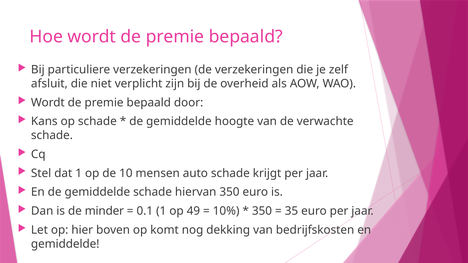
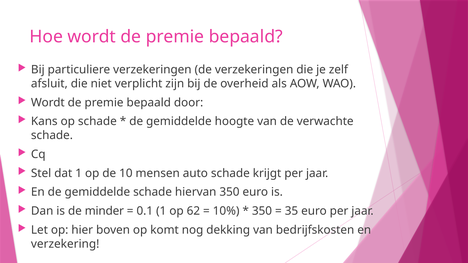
49: 49 -> 62
gemiddelde at (65, 244): gemiddelde -> verzekering
